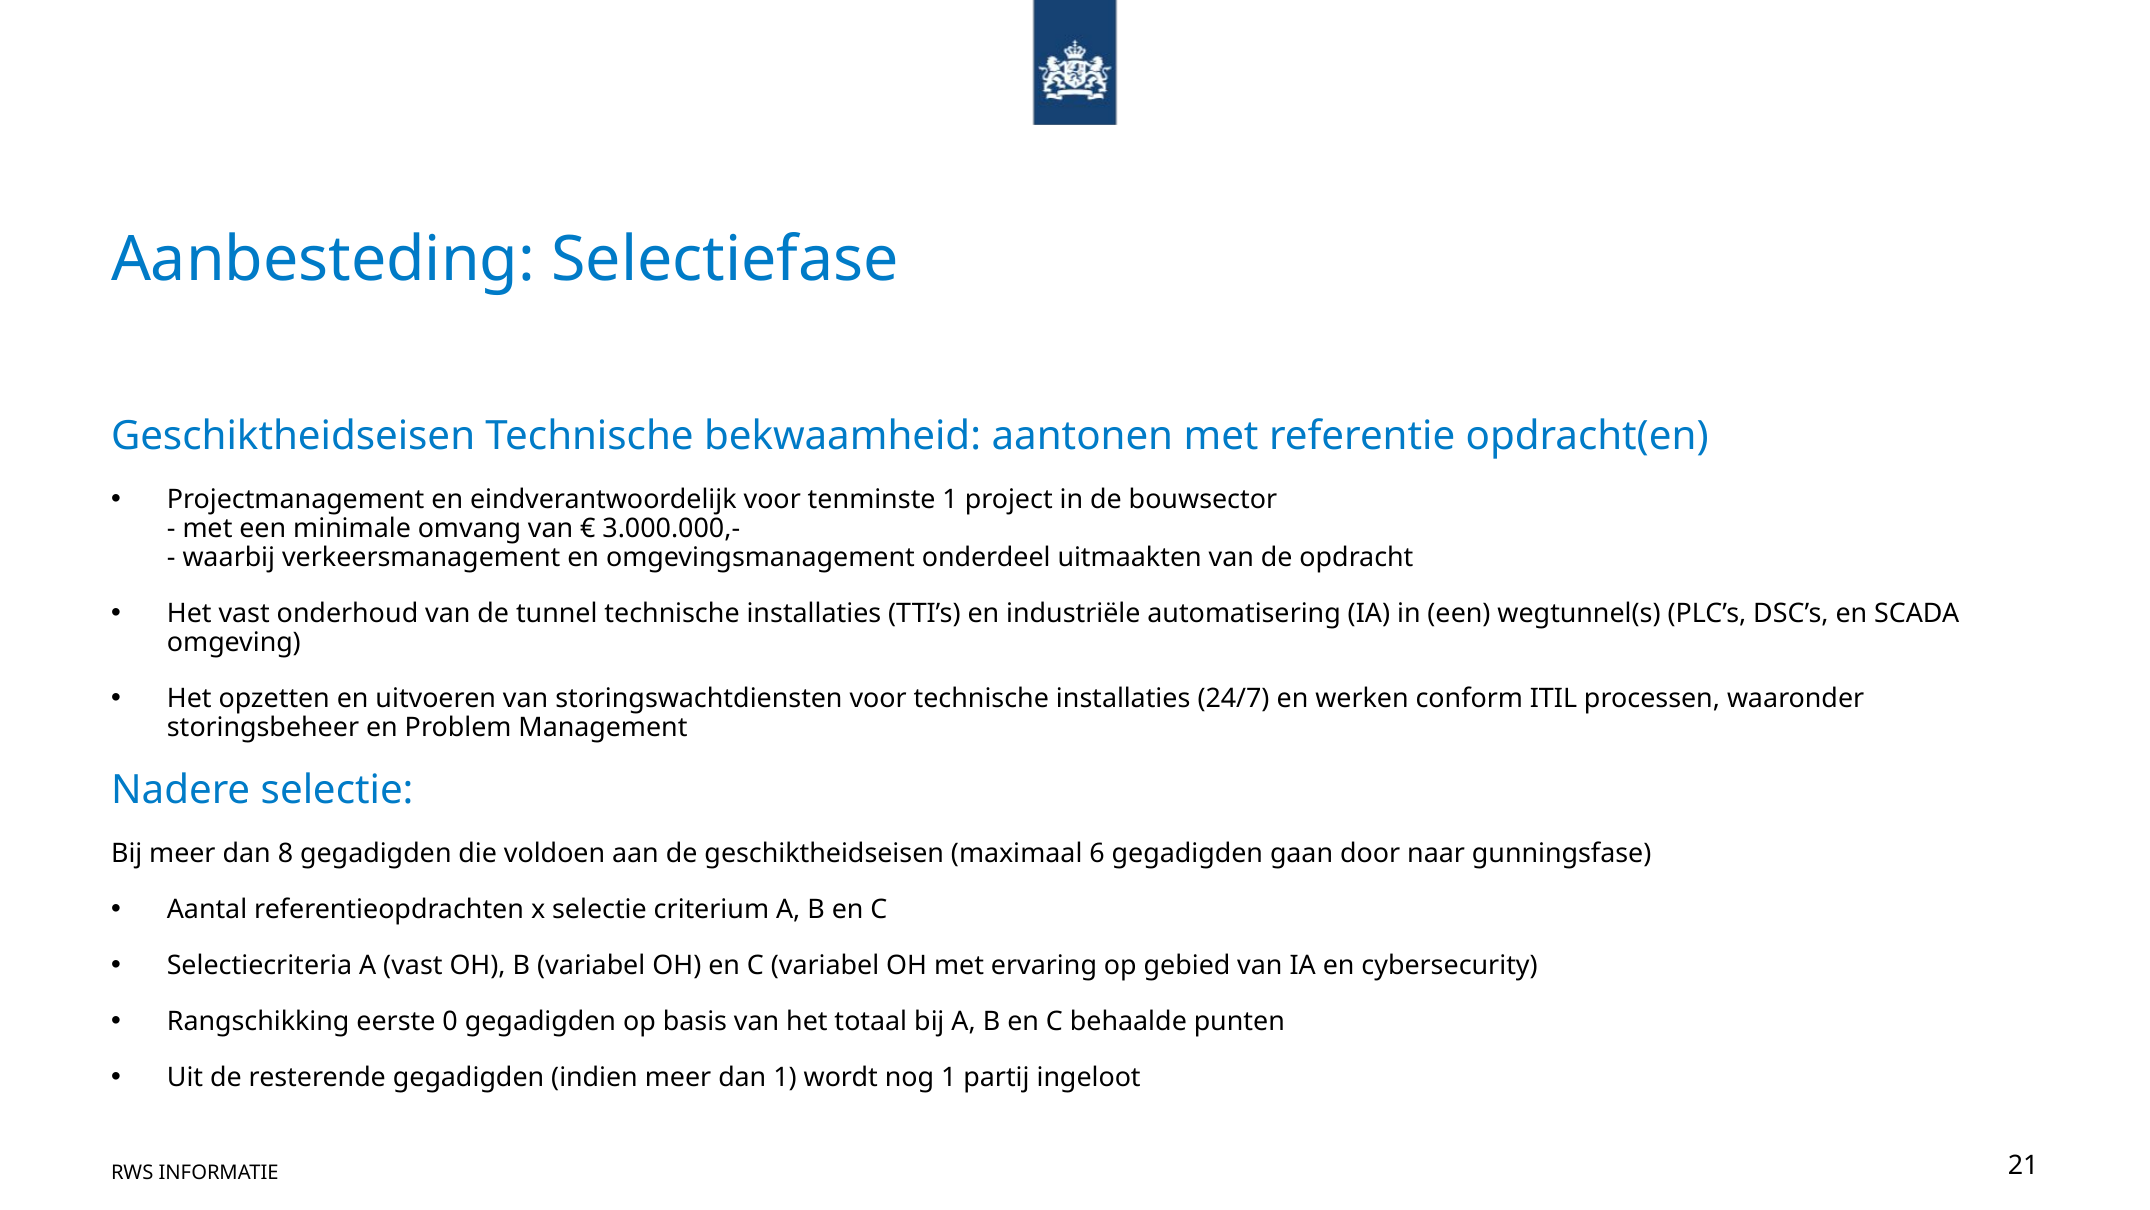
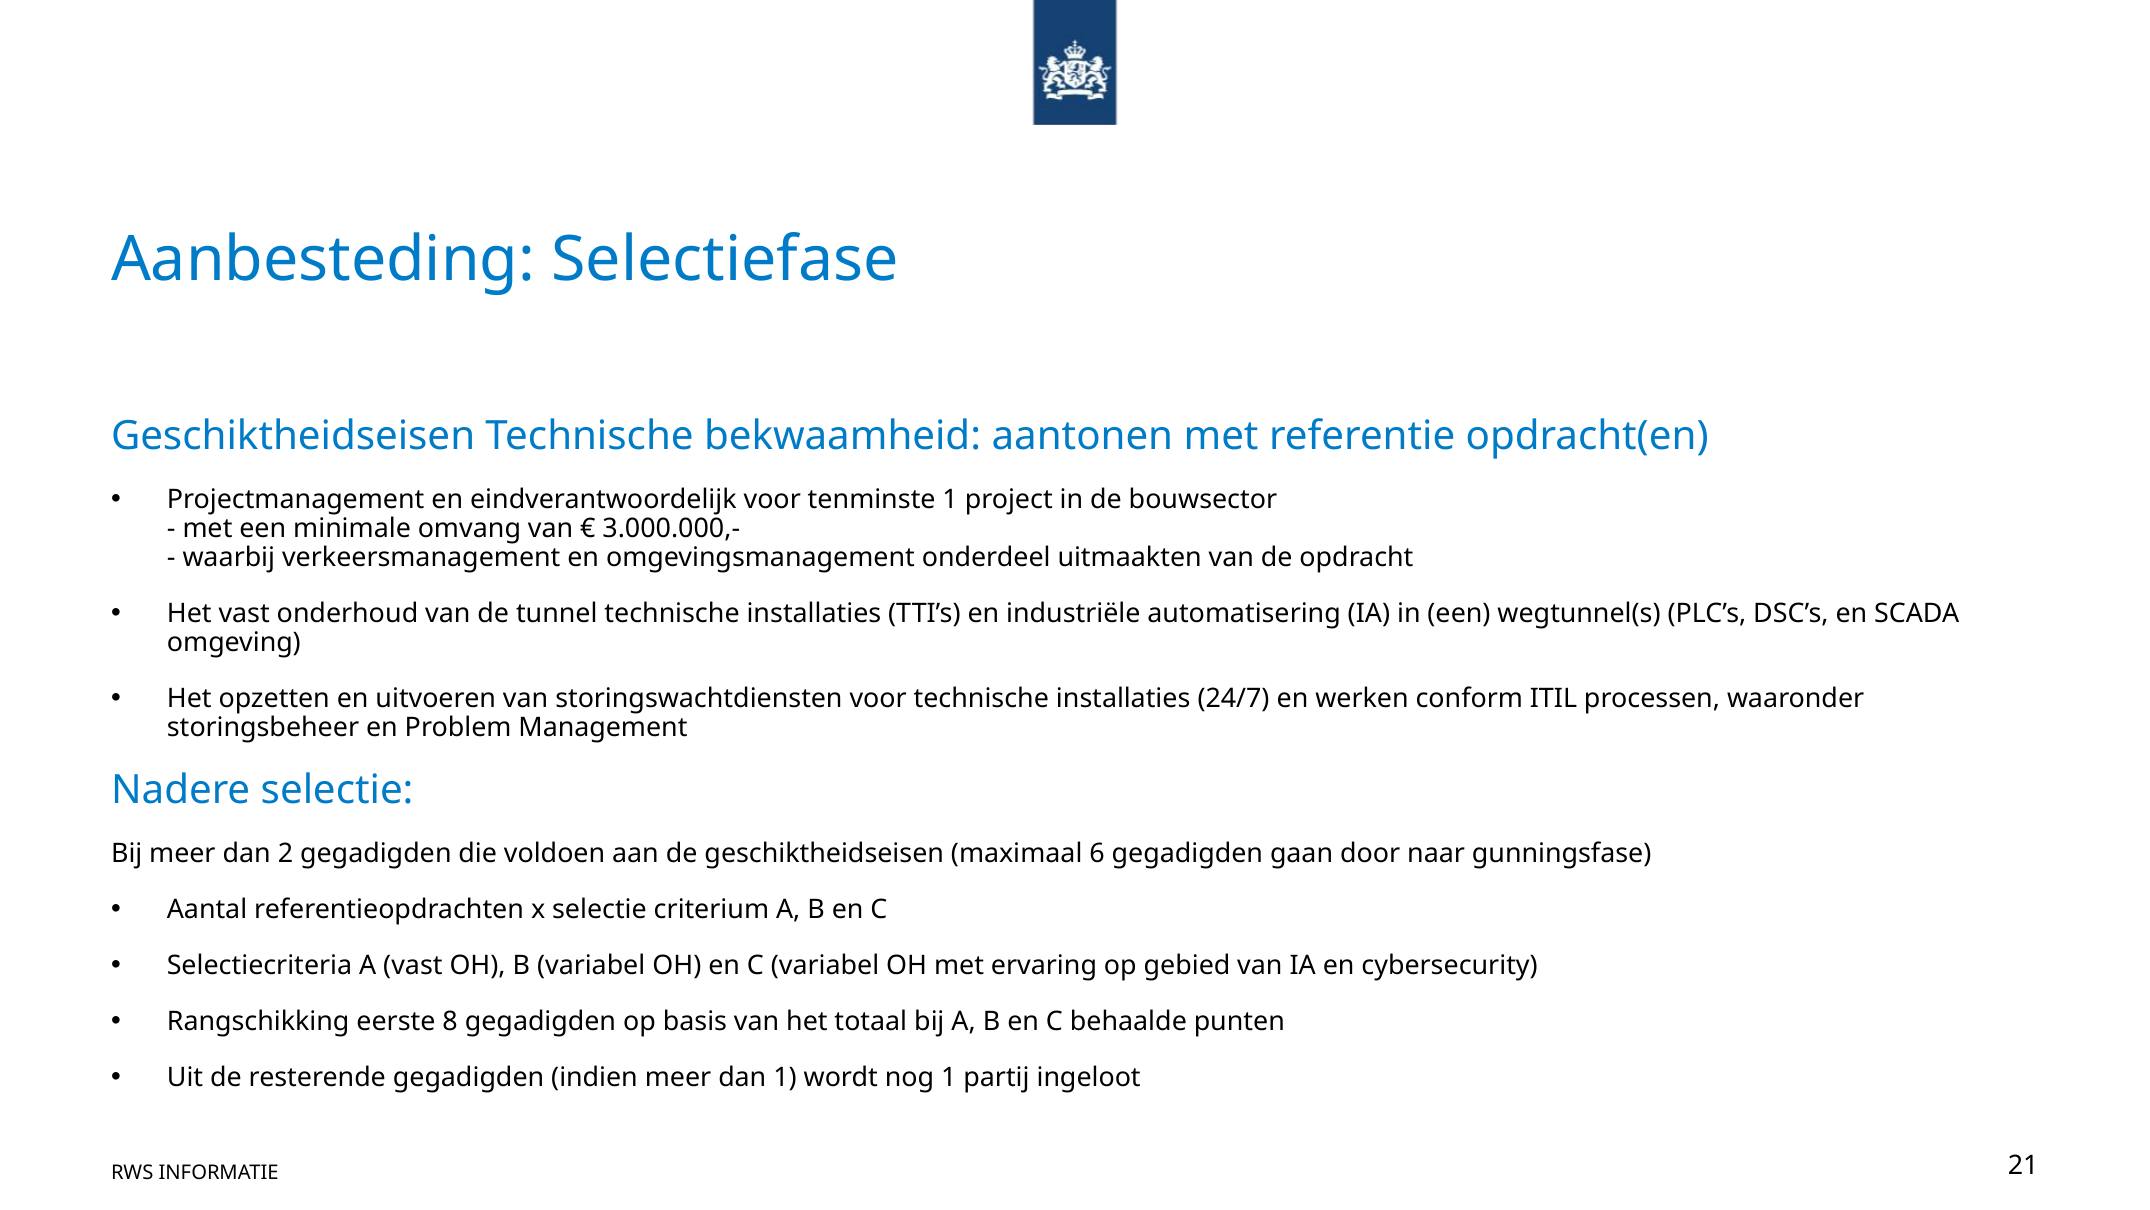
8: 8 -> 2
0: 0 -> 8
